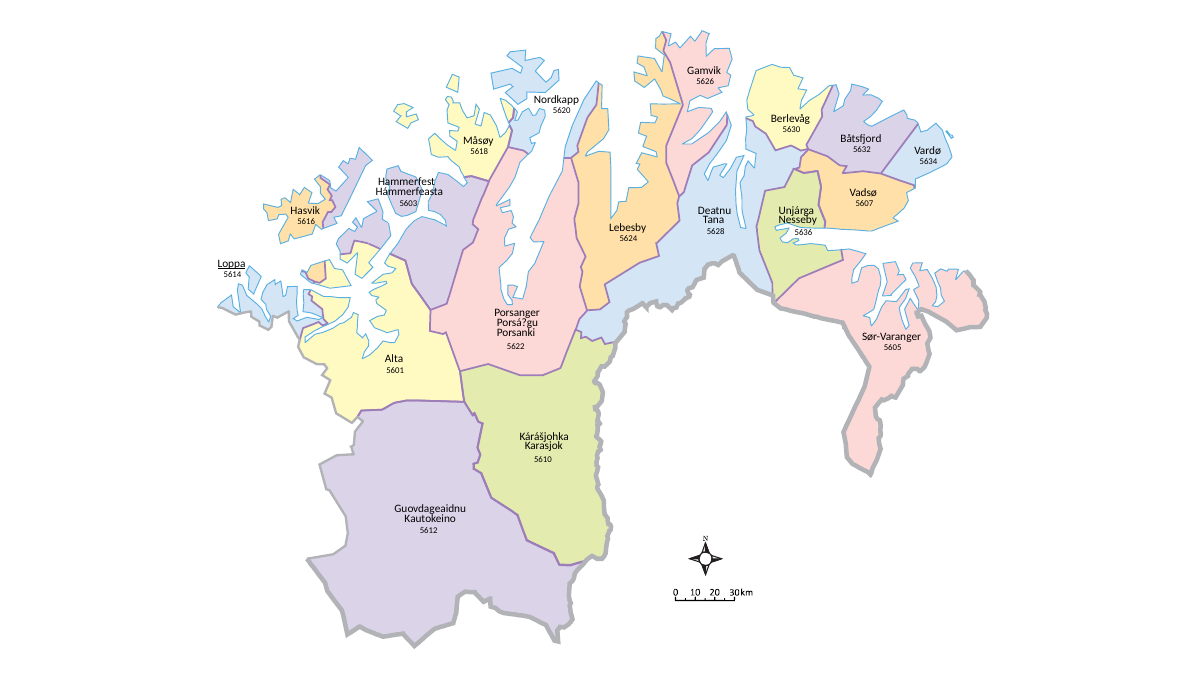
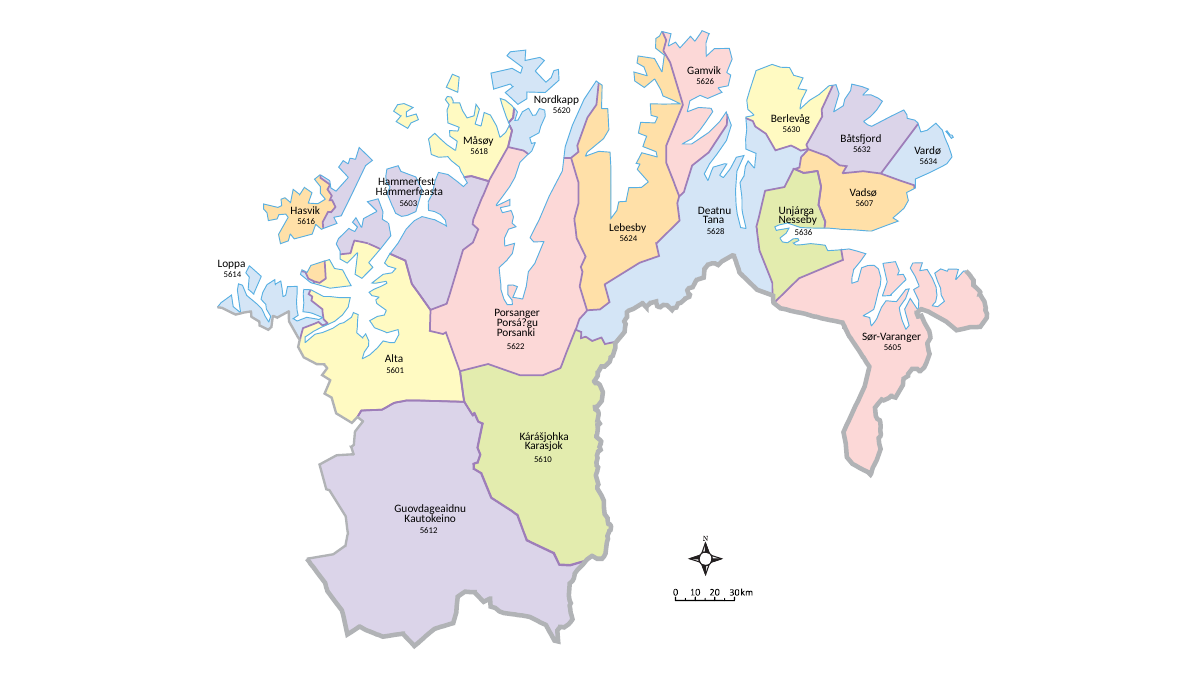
Loppa underline: present -> none
